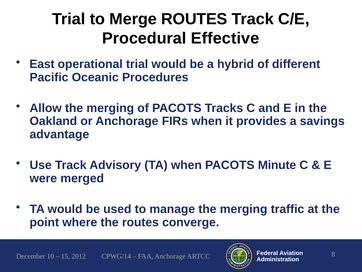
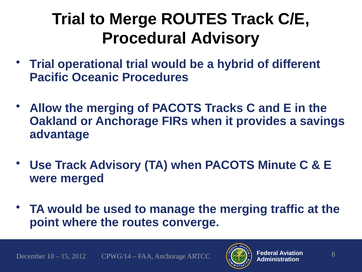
Procedural Effective: Effective -> Advisory
East at (42, 64): East -> Trial
